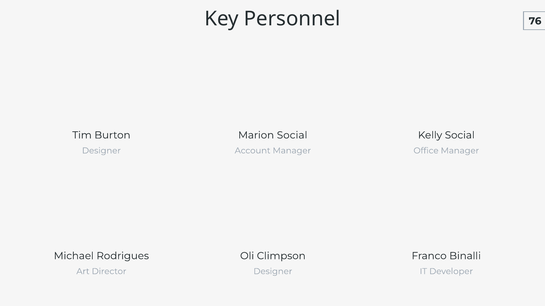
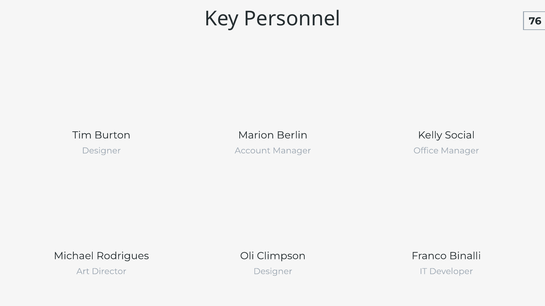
Marion Social: Social -> Berlin
